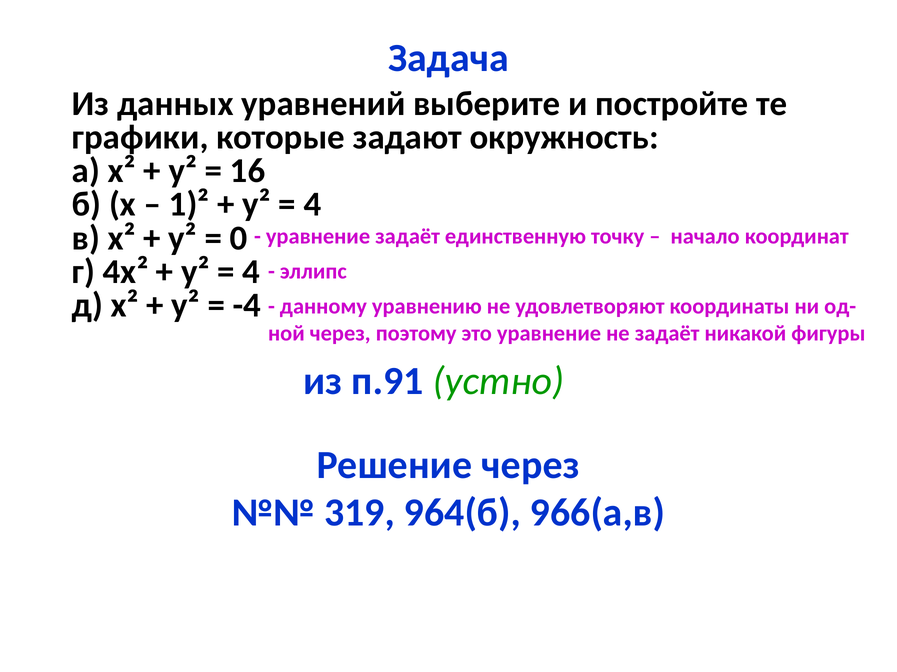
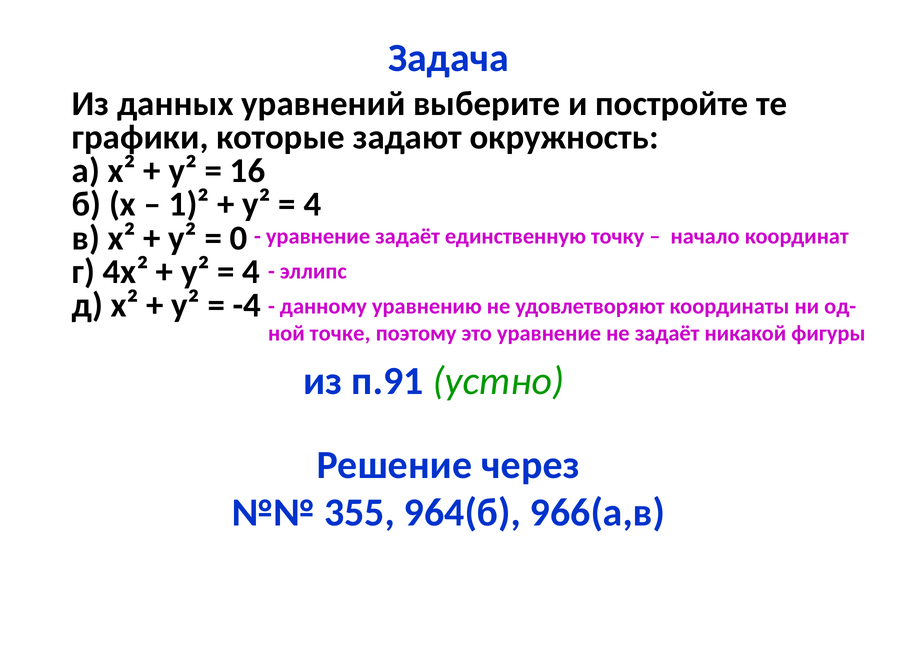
через at (340, 334): через -> точке
319: 319 -> 355
